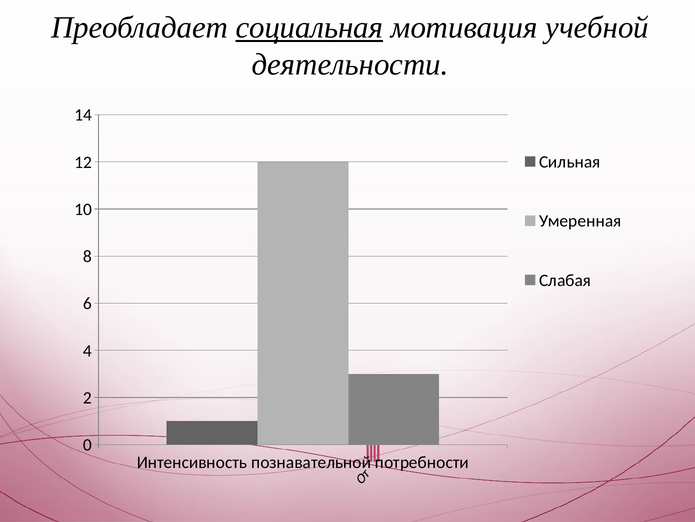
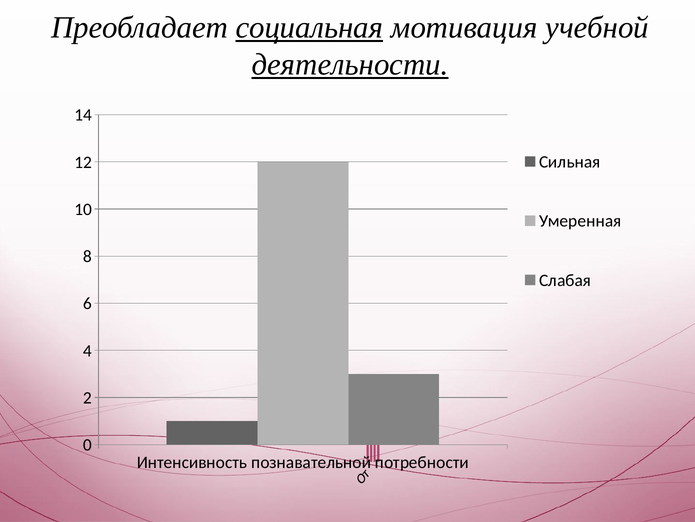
деятельности underline: none -> present
